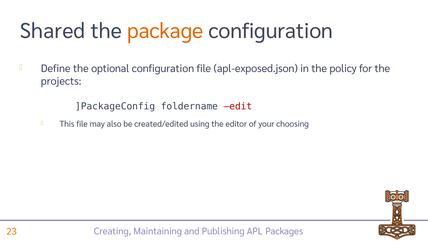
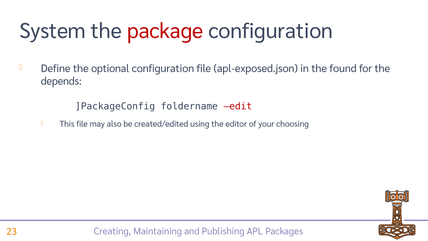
Shared: Shared -> System
package colour: orange -> red
policy: policy -> found
projects: projects -> depends
